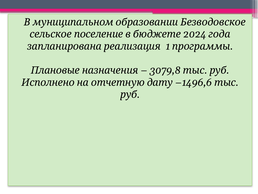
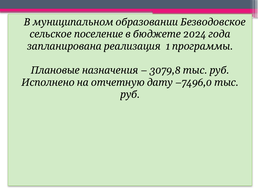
–1496,6: –1496,6 -> –7496,0
